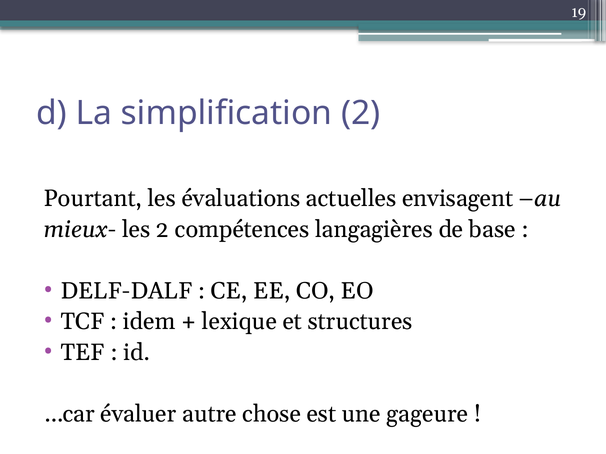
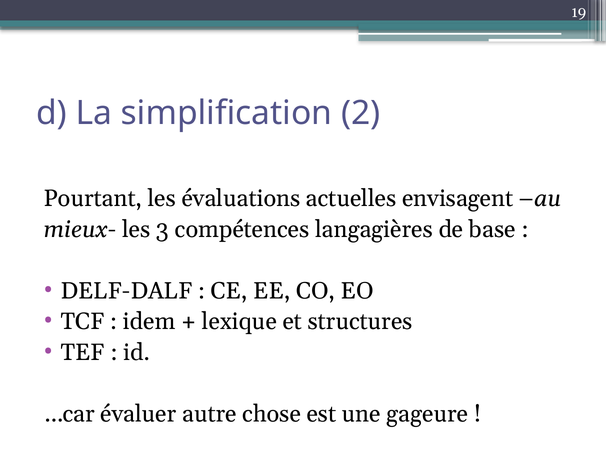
les 2: 2 -> 3
